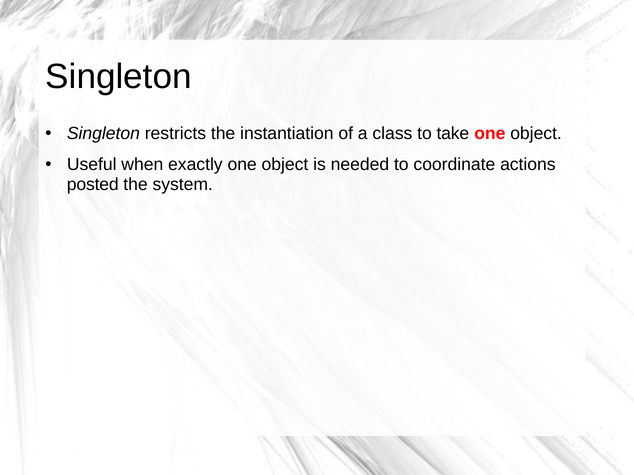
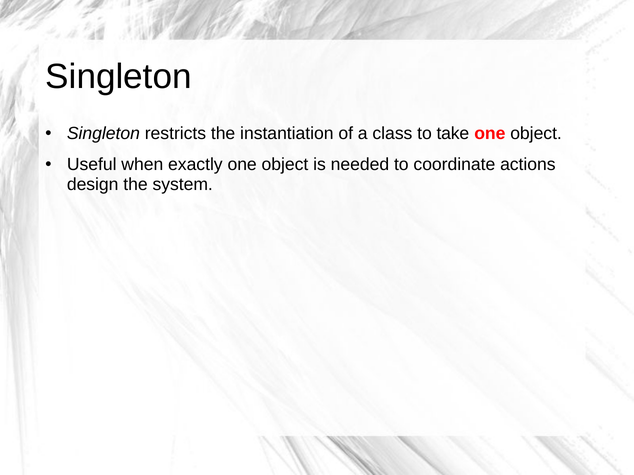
posted: posted -> design
